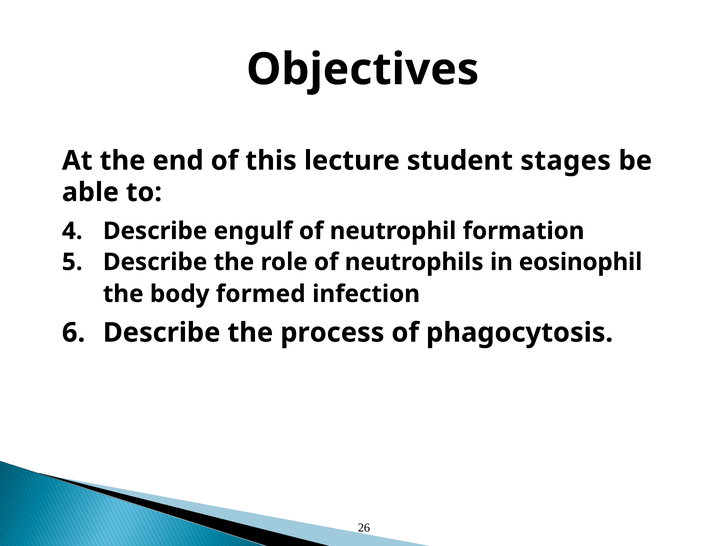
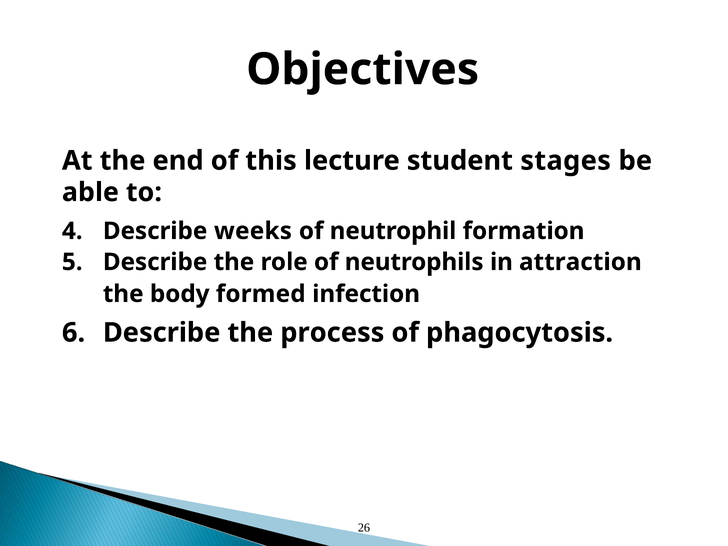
engulf: engulf -> weeks
eosinophil: eosinophil -> attraction
